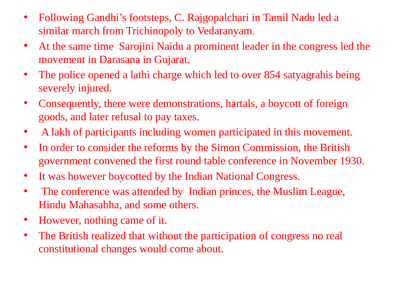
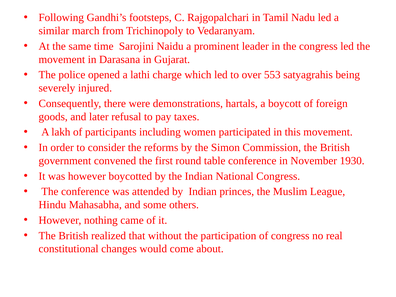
854: 854 -> 553
